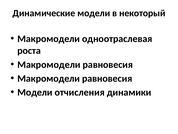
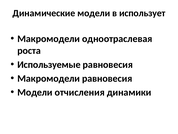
некоторый: некоторый -> использует
Макромодели at (49, 64): Макромодели -> Используемые
